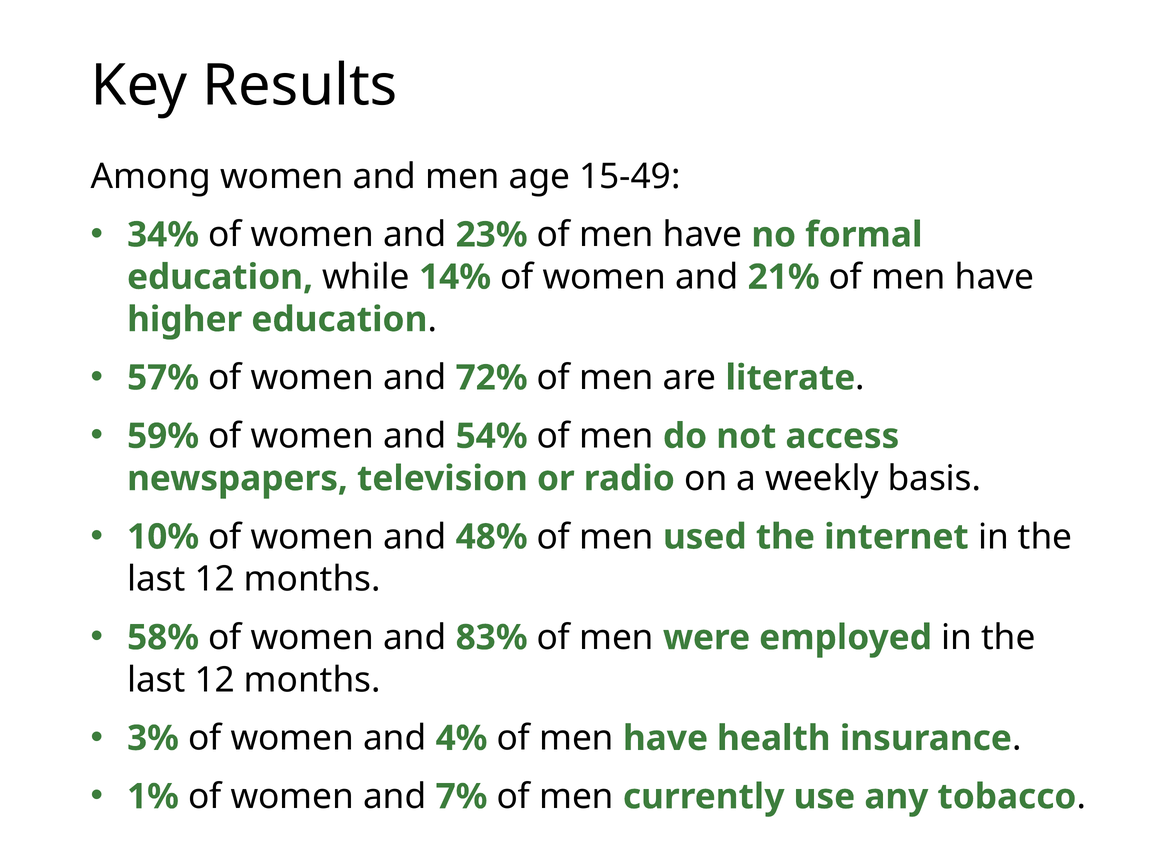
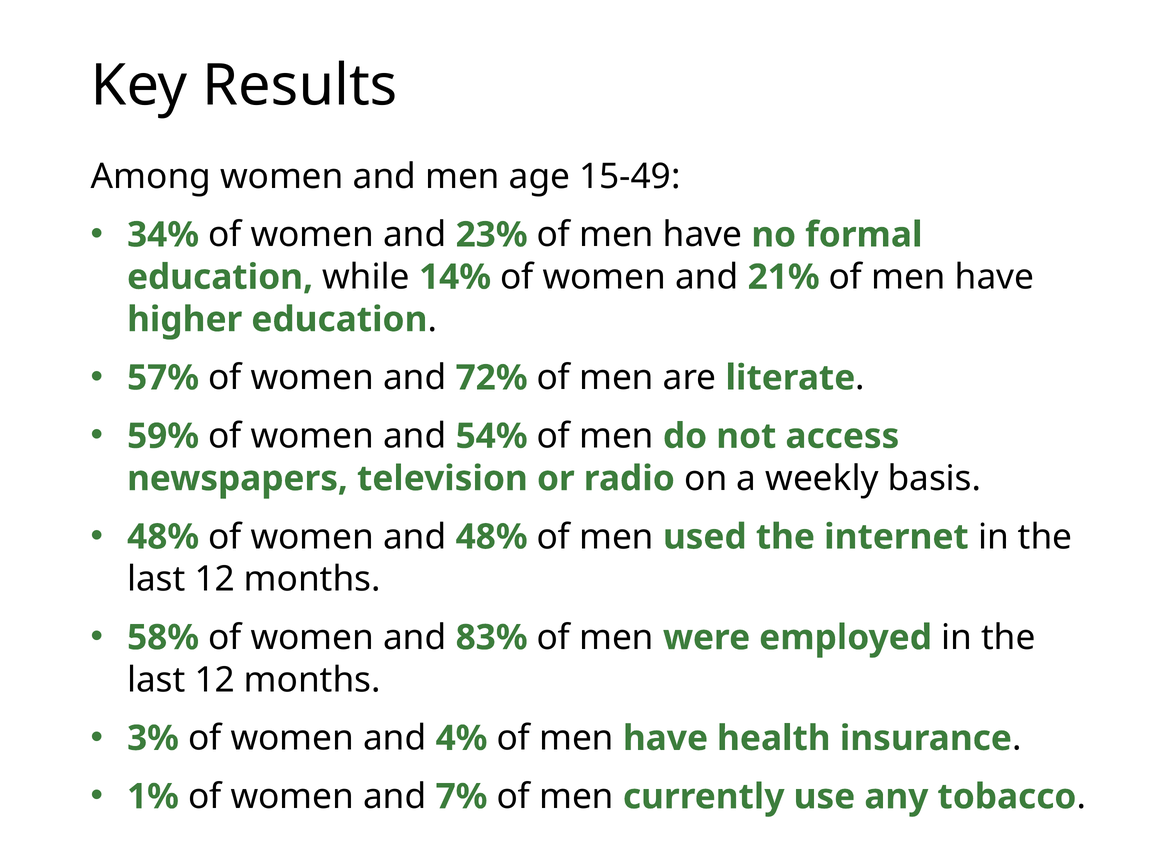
10% at (163, 537): 10% -> 48%
